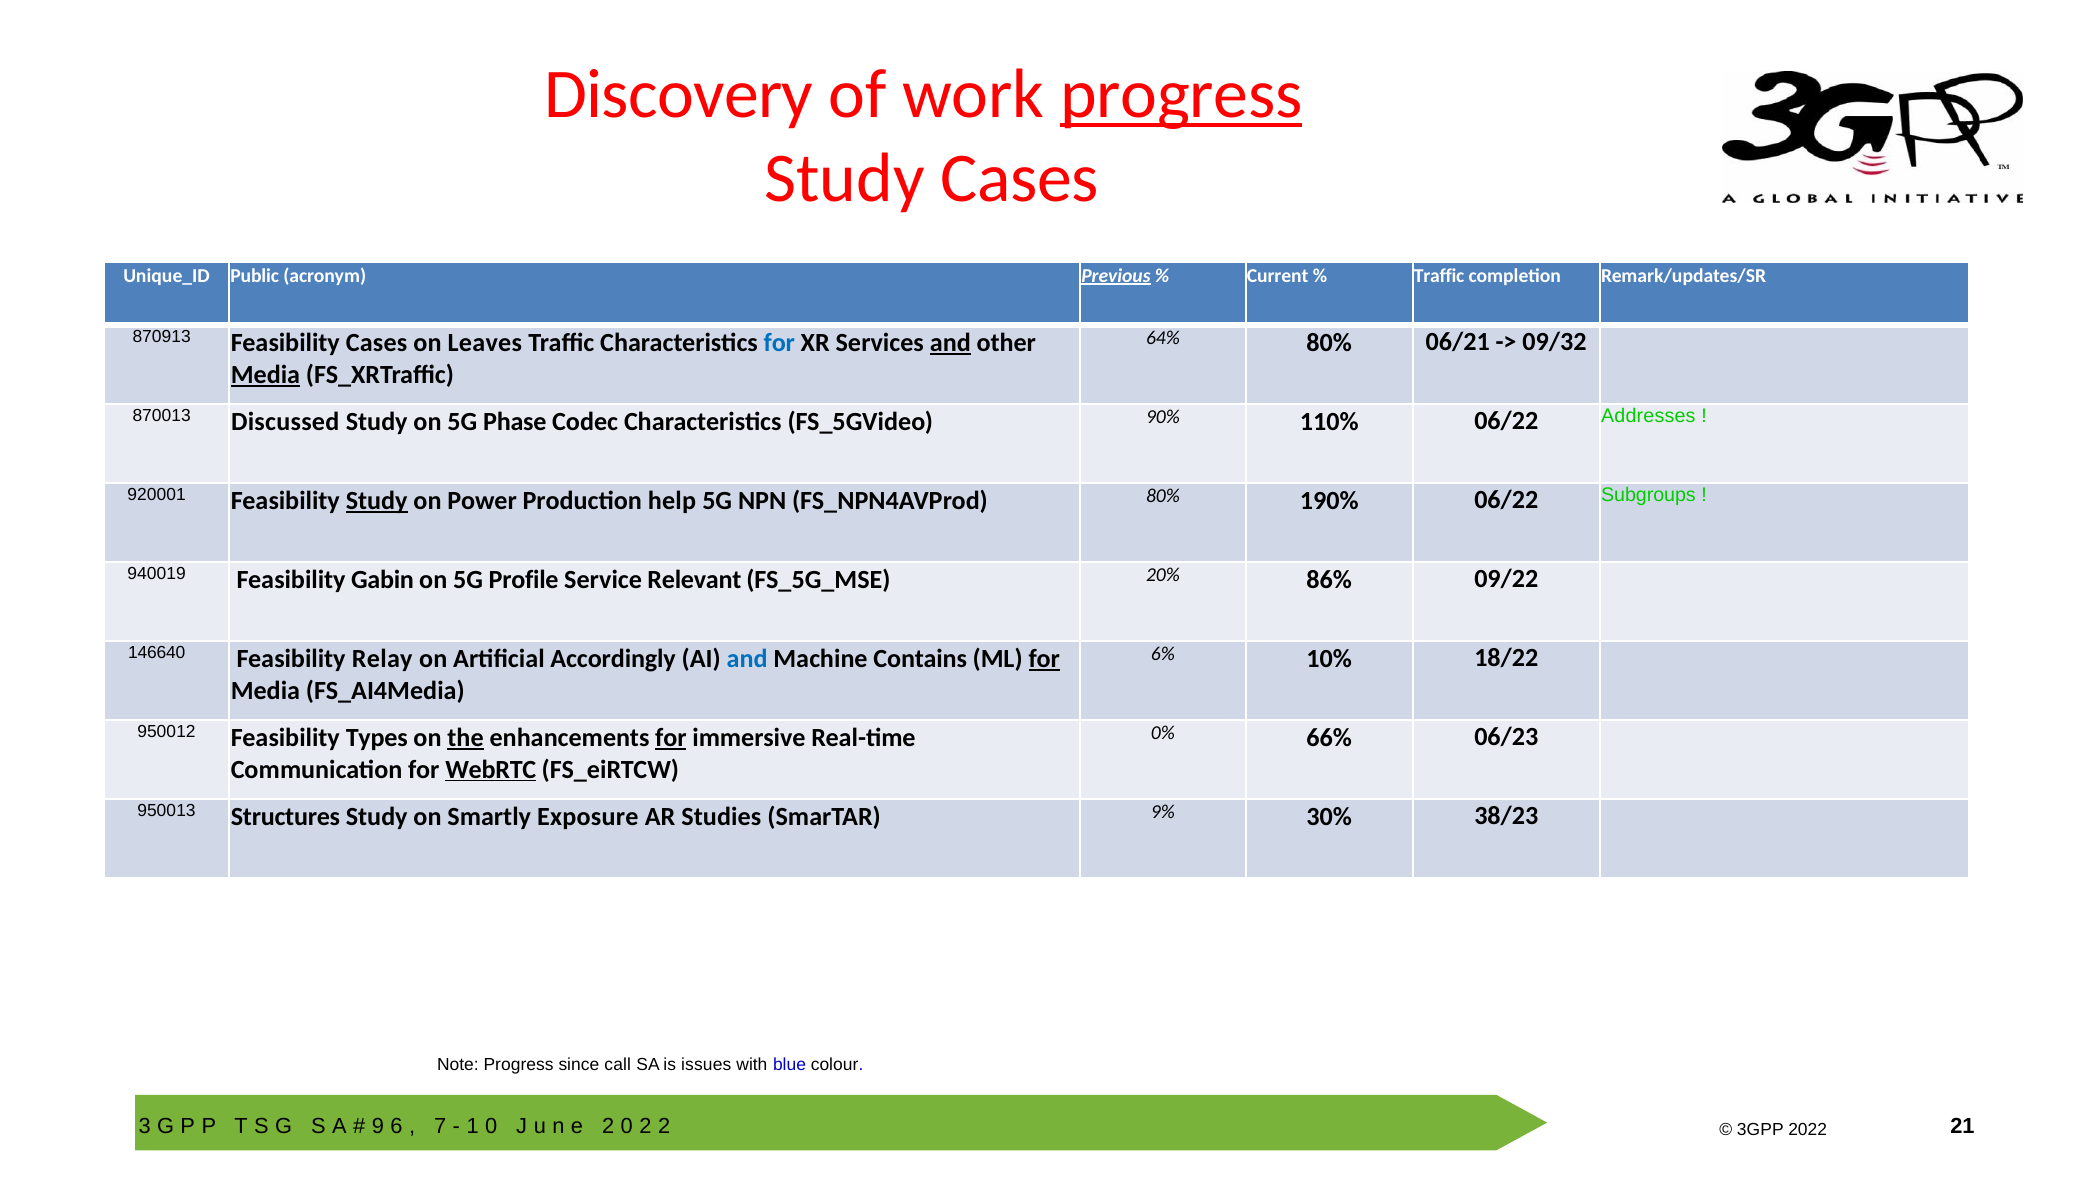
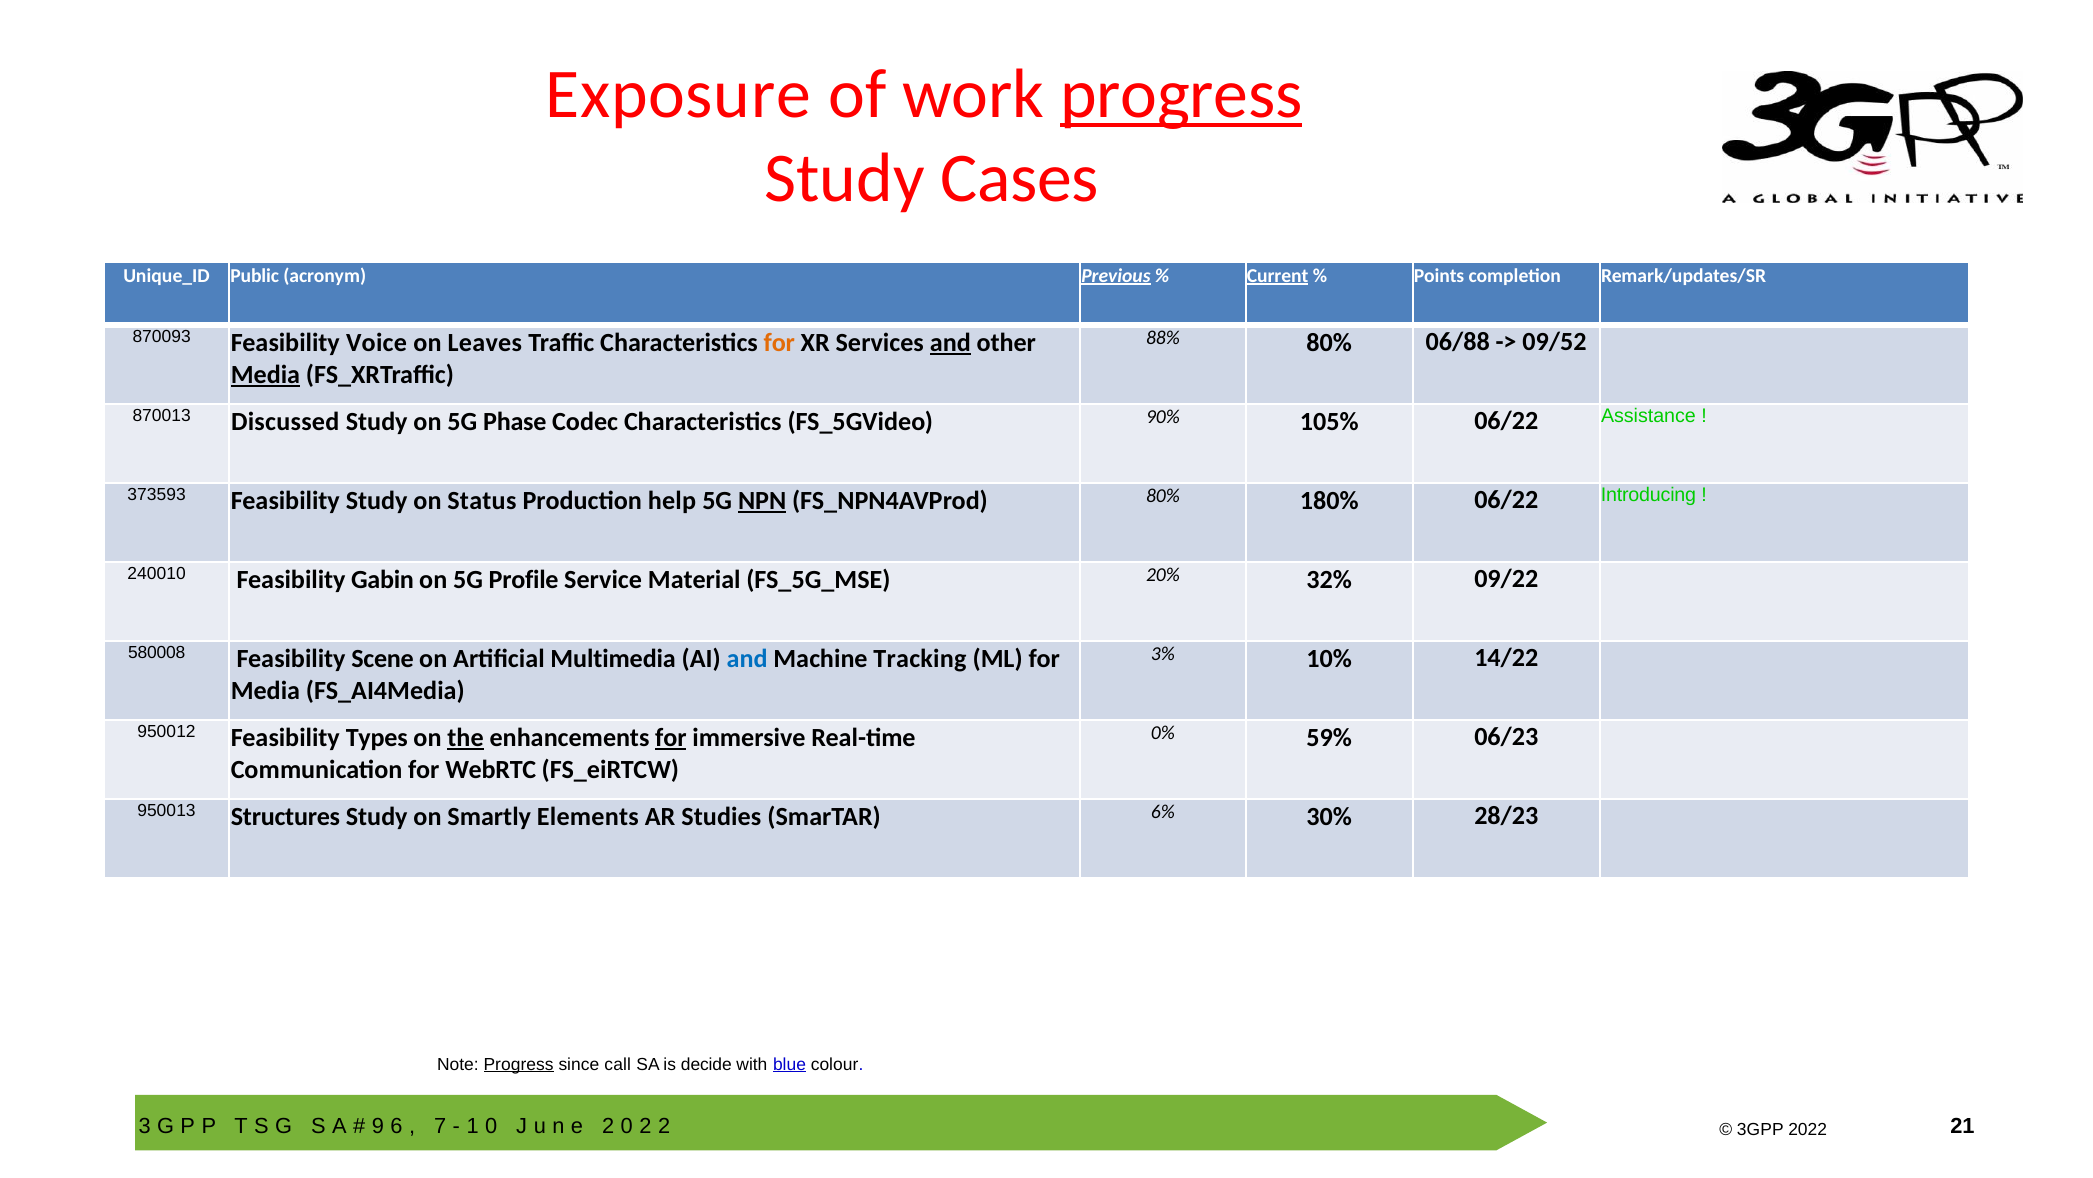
Discovery: Discovery -> Exposure
Current underline: none -> present
Traffic at (1439, 275): Traffic -> Points
870913: 870913 -> 870093
Feasibility Cases: Cases -> Voice
for at (779, 342) colour: blue -> orange
64%: 64% -> 88%
06/21: 06/21 -> 06/88
09/32: 09/32 -> 09/52
110%: 110% -> 105%
Addresses: Addresses -> Assistance
920001: 920001 -> 373593
Study at (377, 500) underline: present -> none
Power: Power -> Status
NPN underline: none -> present
190%: 190% -> 180%
Subgroups: Subgroups -> Introducing
940019: 940019 -> 240010
Relevant: Relevant -> Material
86%: 86% -> 32%
146640: 146640 -> 580008
Relay: Relay -> Scene
Accordingly: Accordingly -> Multimedia
Contains: Contains -> Tracking
for at (1044, 658) underline: present -> none
6%: 6% -> 3%
18/22: 18/22 -> 14/22
66%: 66% -> 59%
WebRTC underline: present -> none
Exposure: Exposure -> Elements
9%: 9% -> 6%
38/23: 38/23 -> 28/23
Progress at (519, 1064) underline: none -> present
issues: issues -> decide
blue underline: none -> present
